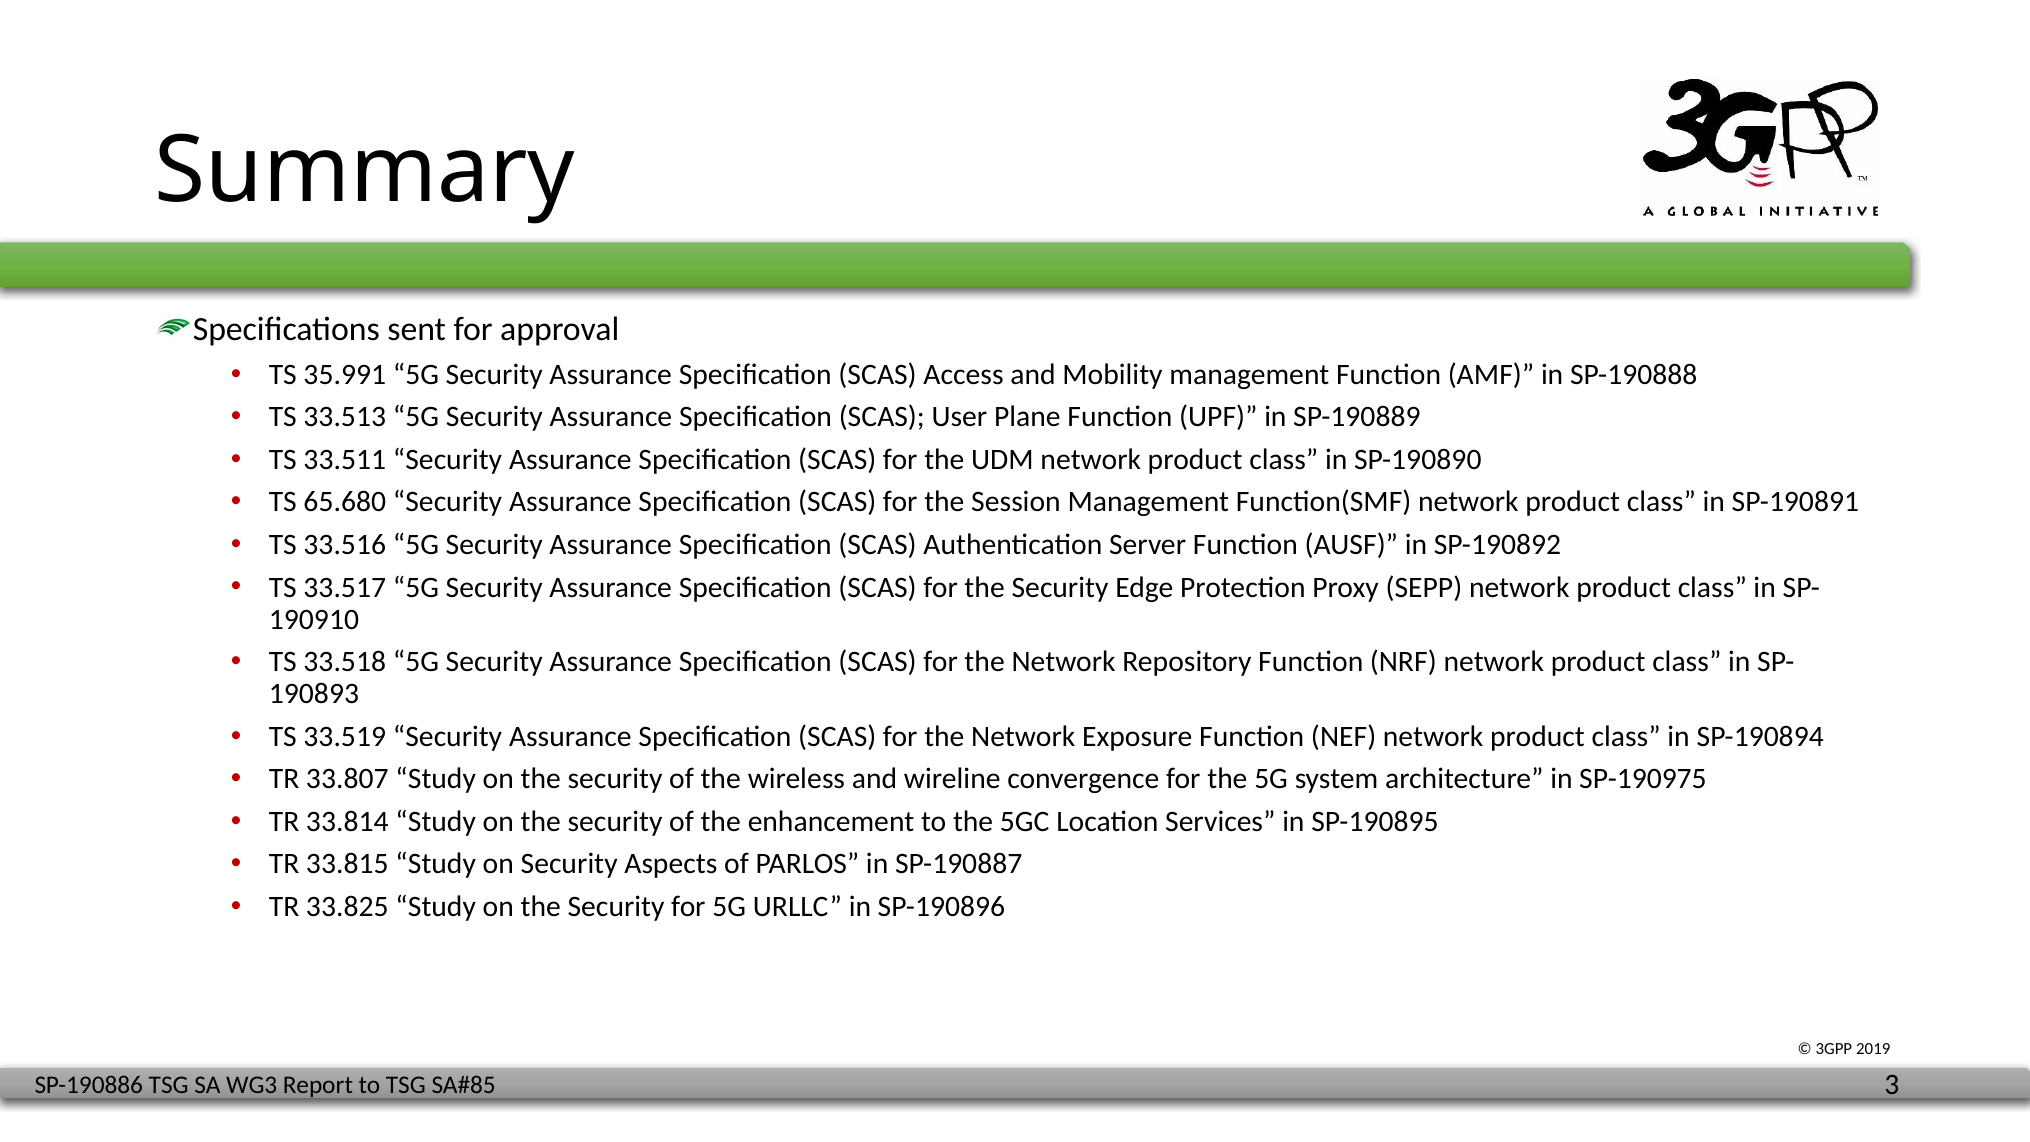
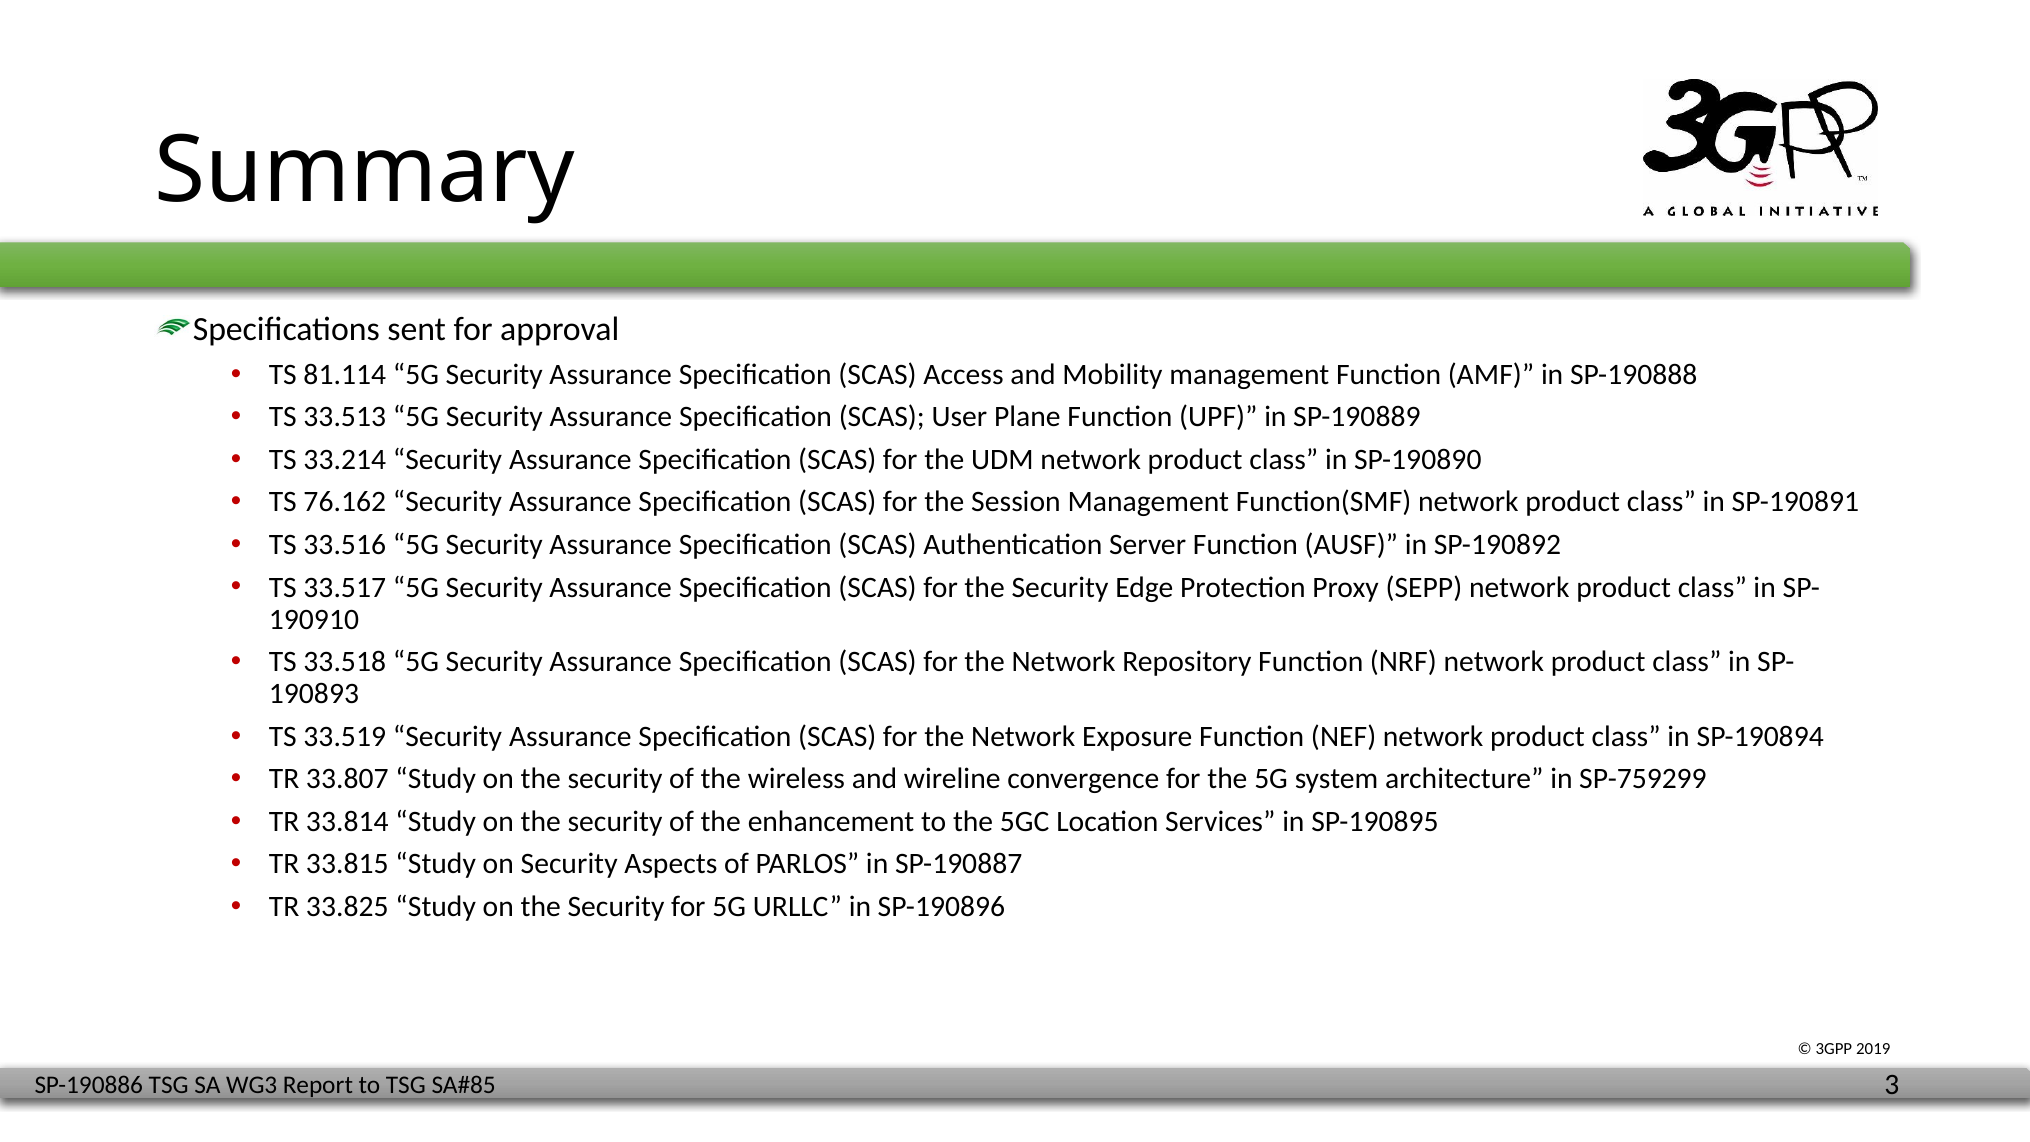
35.991: 35.991 -> 81.114
33.511: 33.511 -> 33.214
65.680: 65.680 -> 76.162
SP-190975: SP-190975 -> SP-759299
